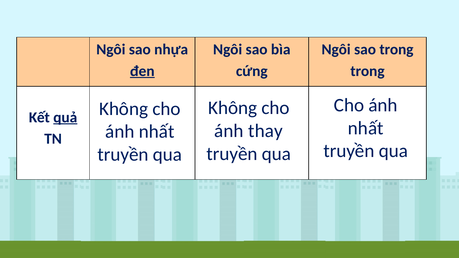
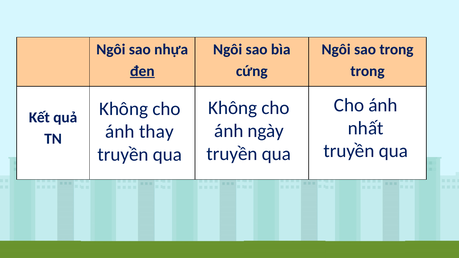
quả underline: present -> none
thay: thay -> ngày
nhất at (157, 132): nhất -> thay
